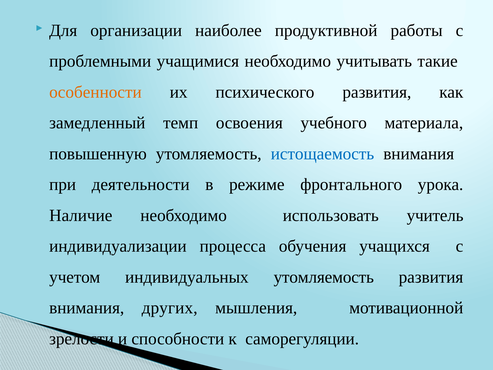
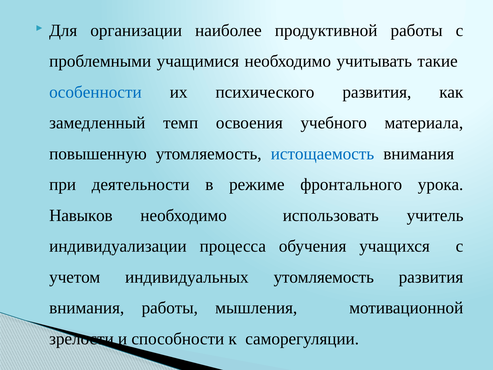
особенности colour: orange -> blue
Наличие: Наличие -> Навыков
внимания других: других -> работы
